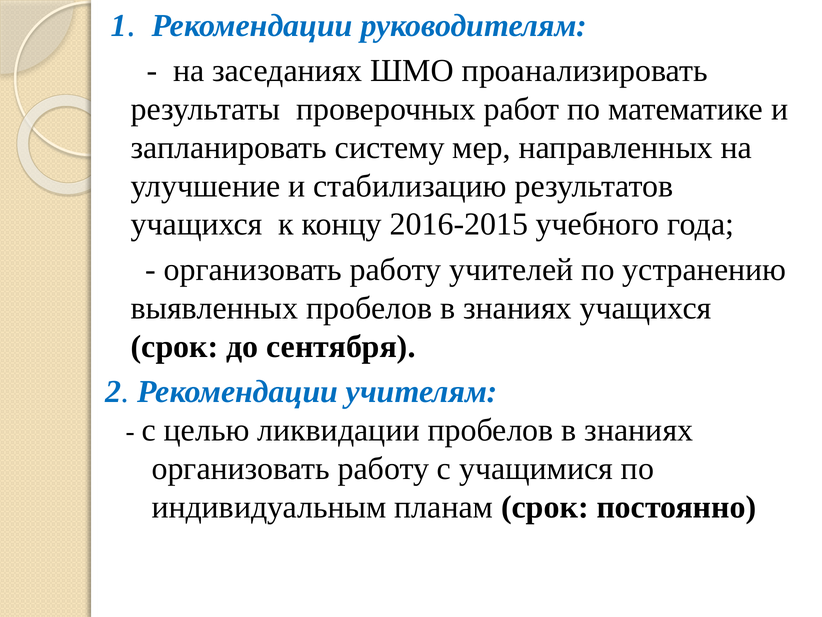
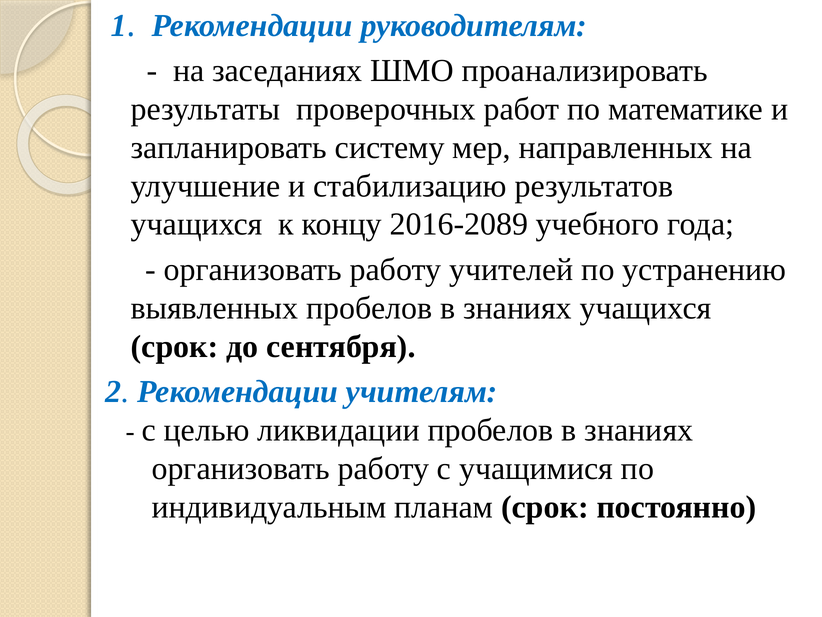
2016-2015: 2016-2015 -> 2016-2089
